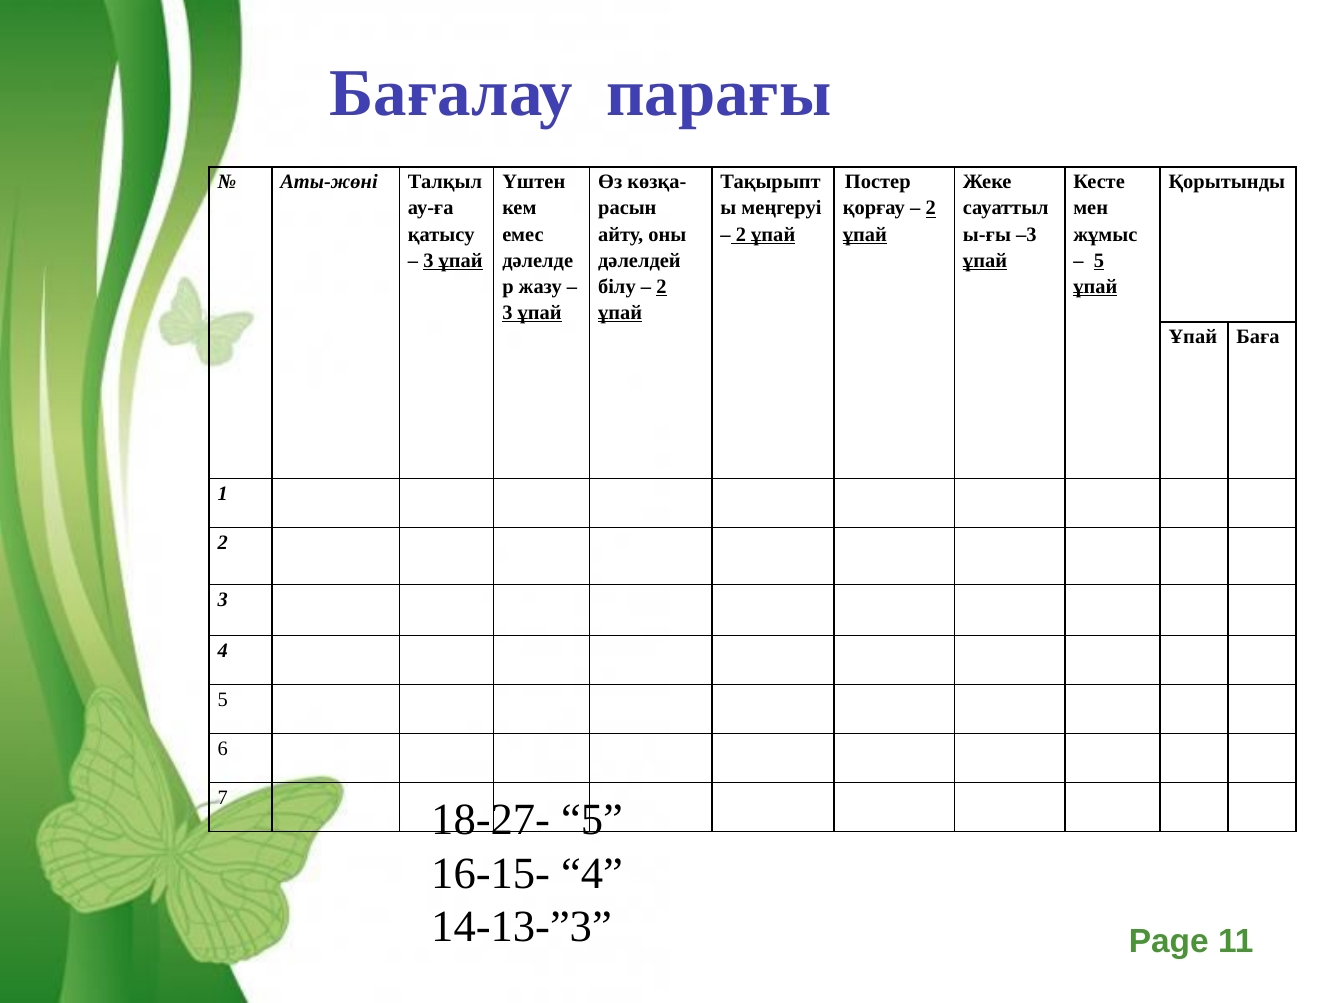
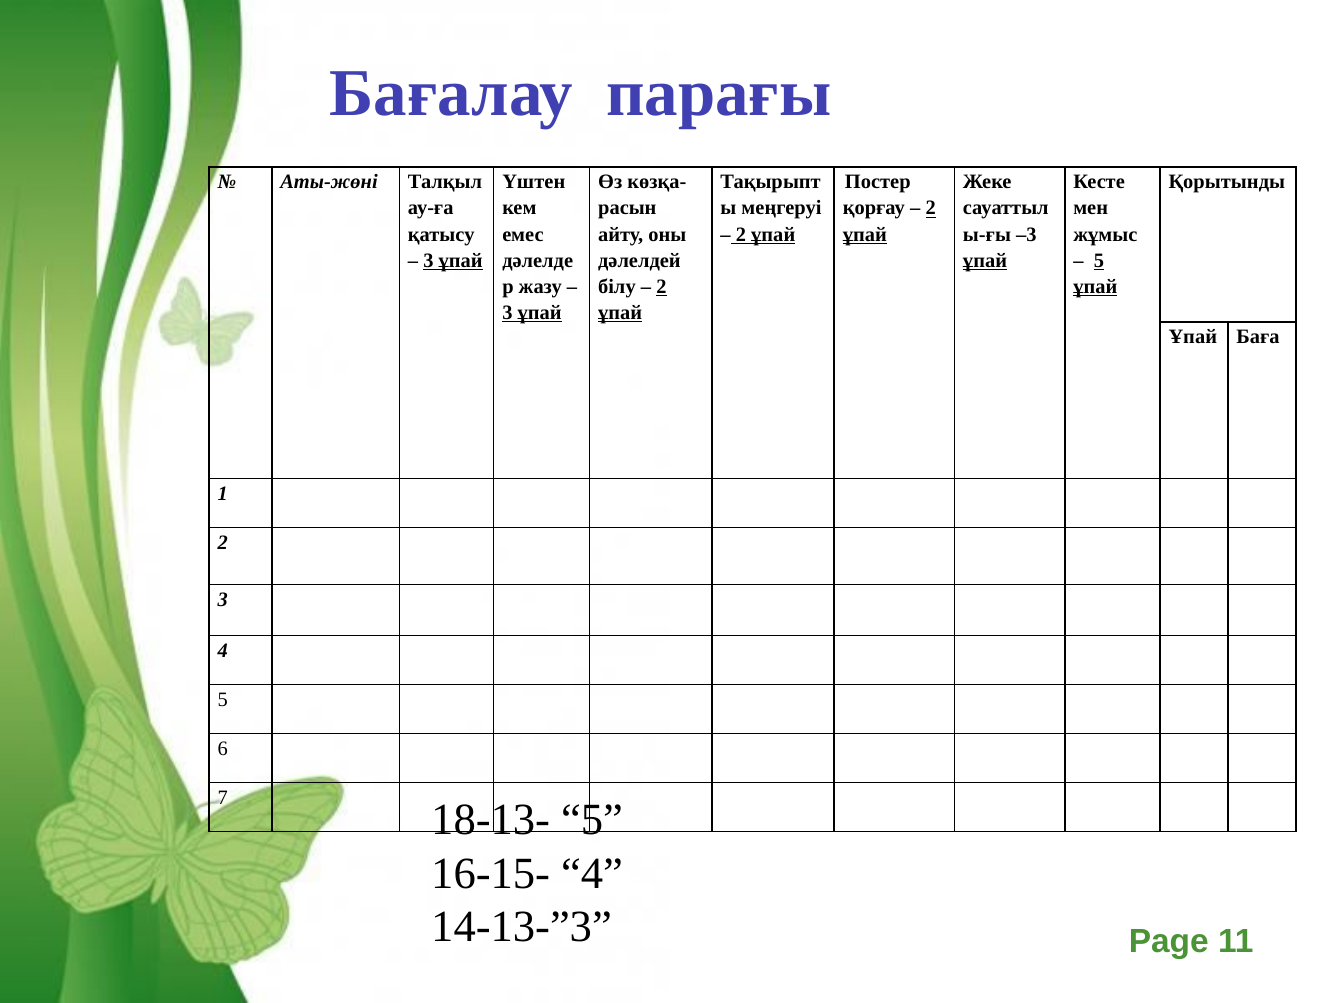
18-27-: 18-27- -> 18-13-
